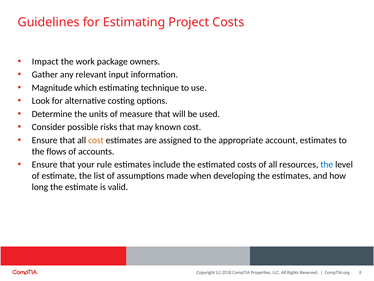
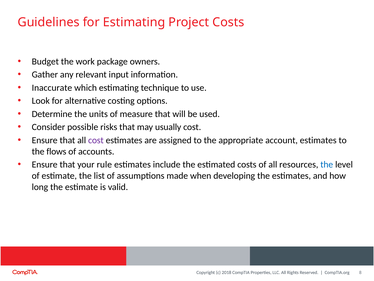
Impact: Impact -> Budget
Magnitude: Magnitude -> Inaccurate
known: known -> usually
cost at (96, 140) colour: orange -> purple
